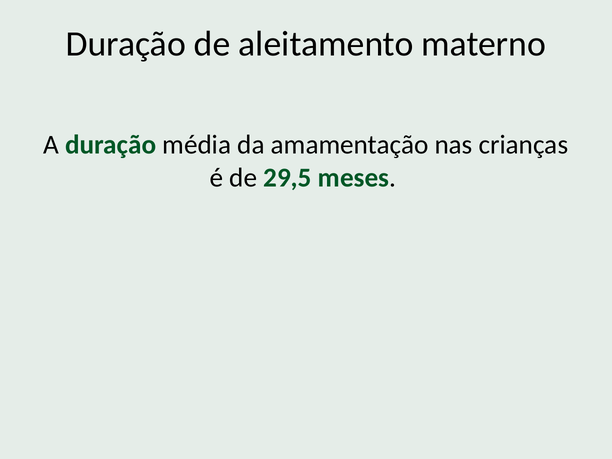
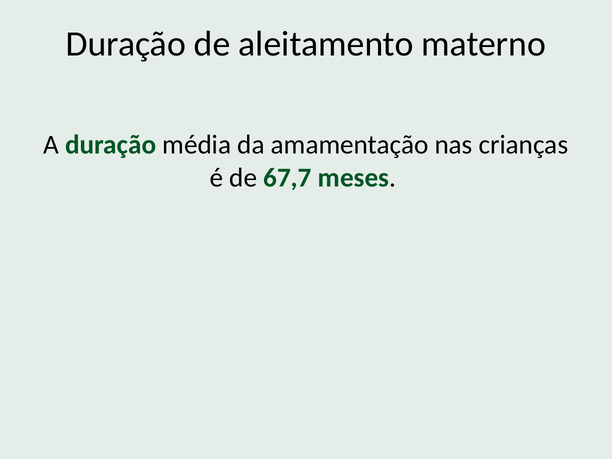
29,5: 29,5 -> 67,7
